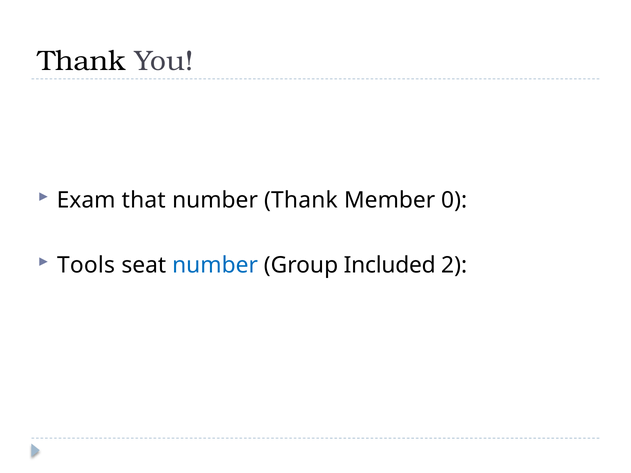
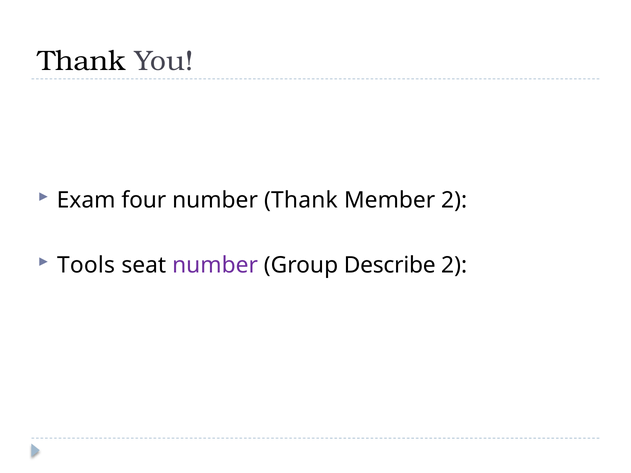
that: that -> four
Member 0: 0 -> 2
number at (215, 265) colour: blue -> purple
Included: Included -> Describe
